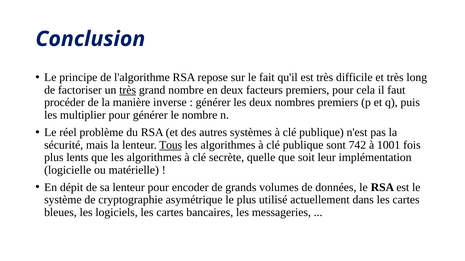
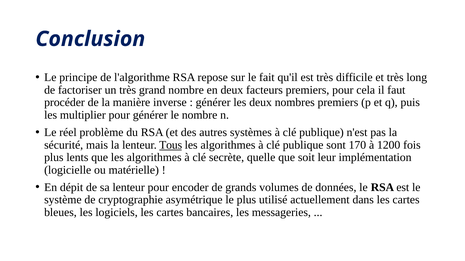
très at (128, 90) underline: present -> none
742: 742 -> 170
1001: 1001 -> 1200
